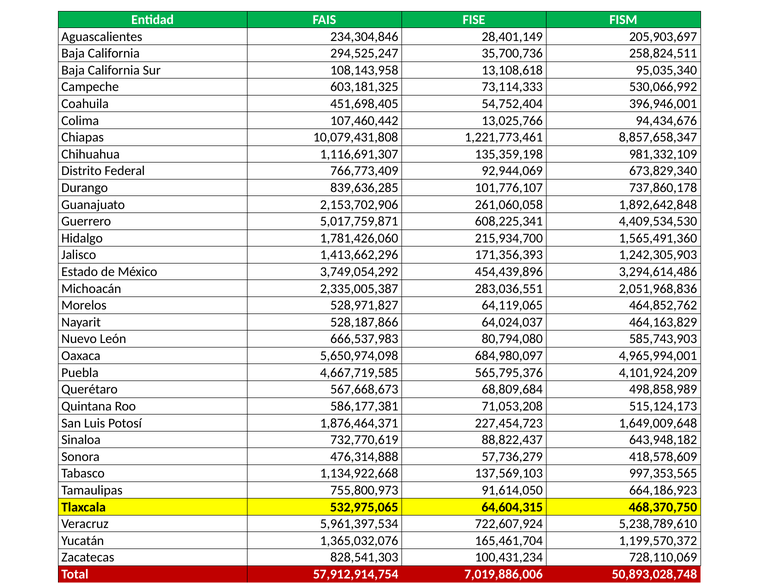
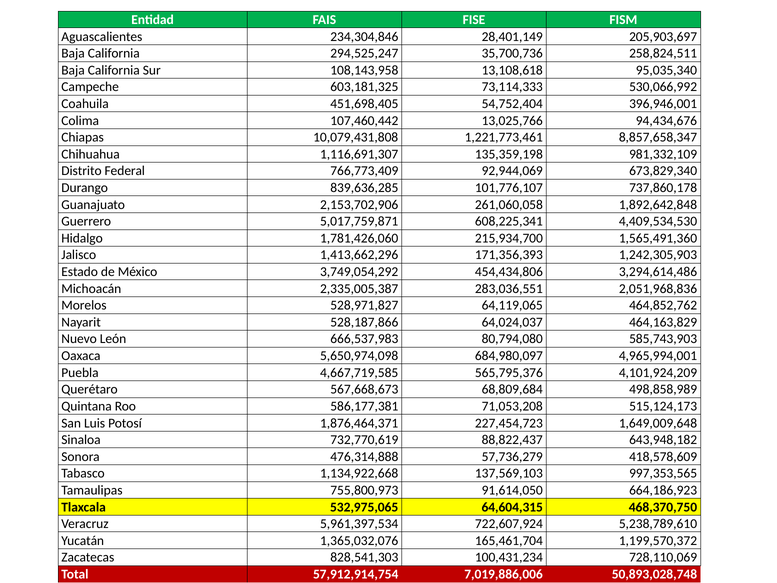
454,439,896: 454,439,896 -> 454,434,806
